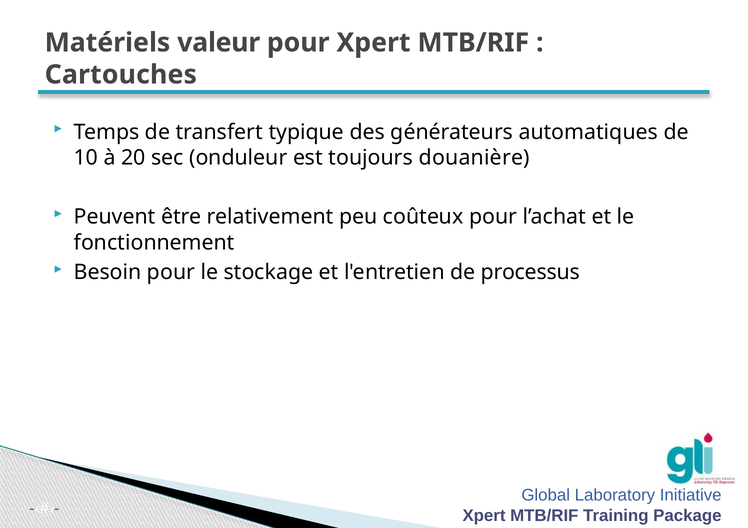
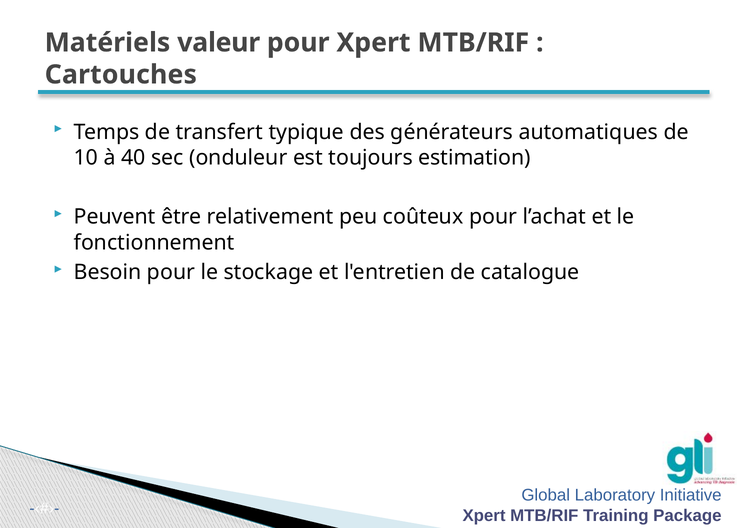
20: 20 -> 40
douanière: douanière -> estimation
processus: processus -> catalogue
